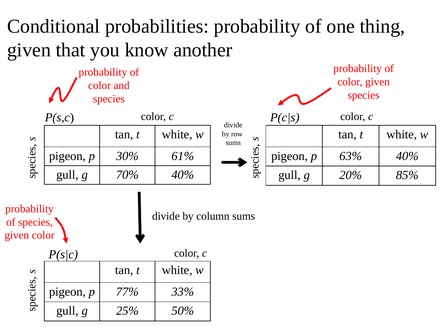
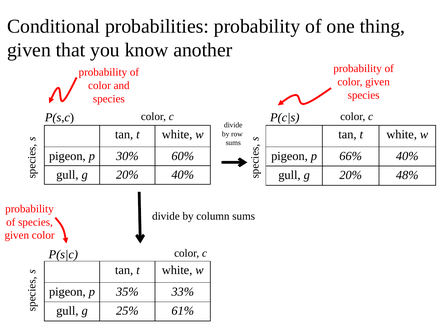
61%: 61% -> 60%
63%: 63% -> 66%
70% at (127, 175): 70% -> 20%
85%: 85% -> 48%
77%: 77% -> 35%
50%: 50% -> 61%
